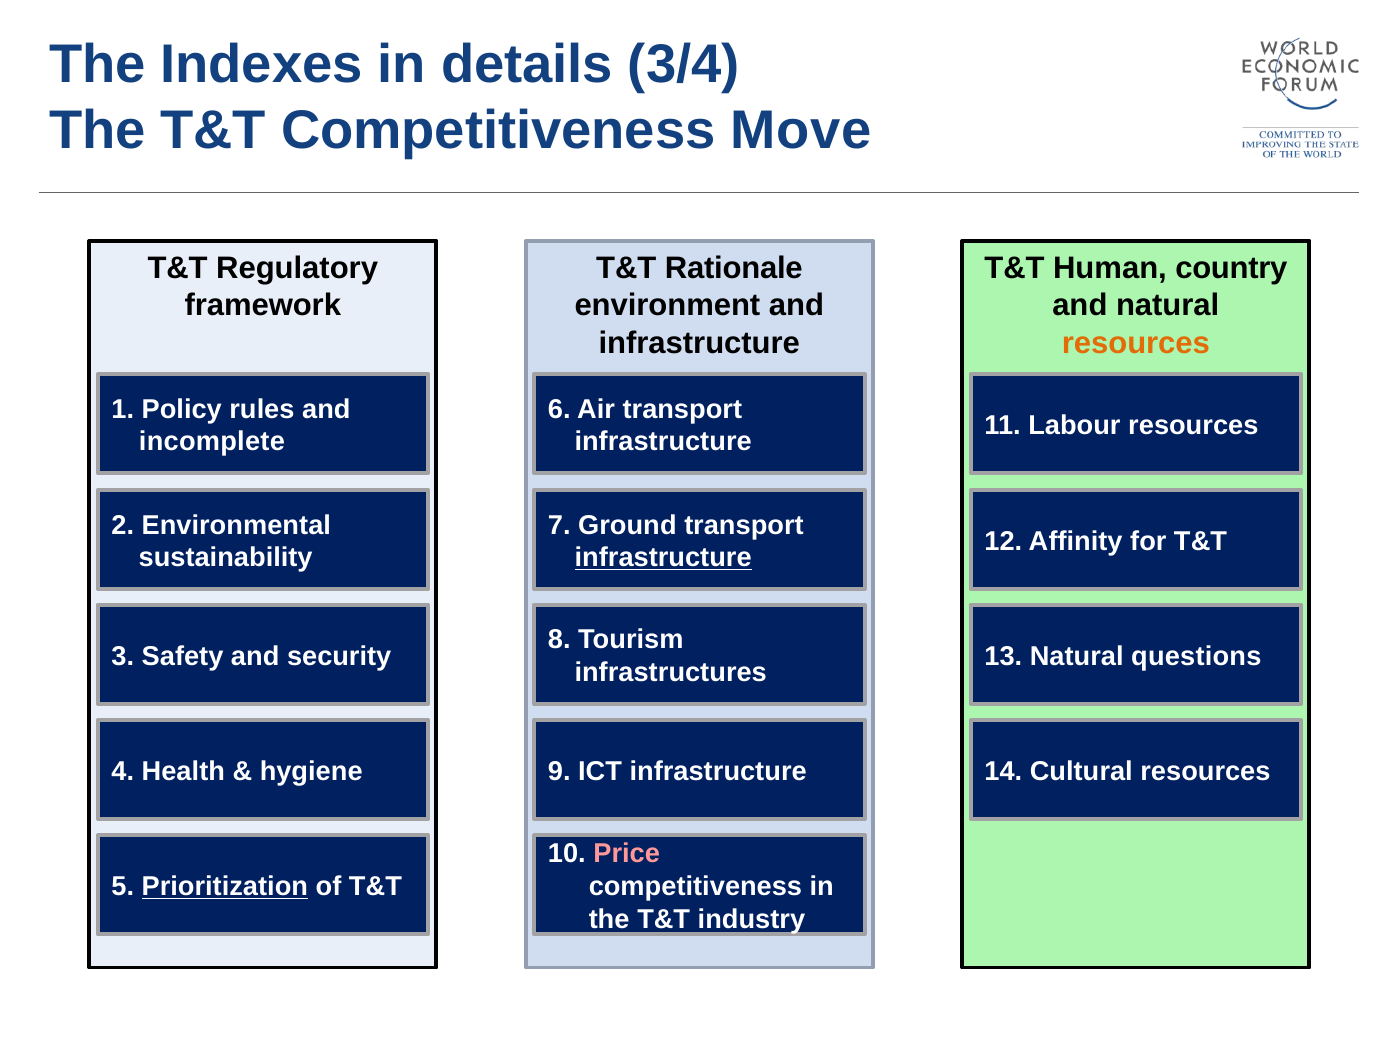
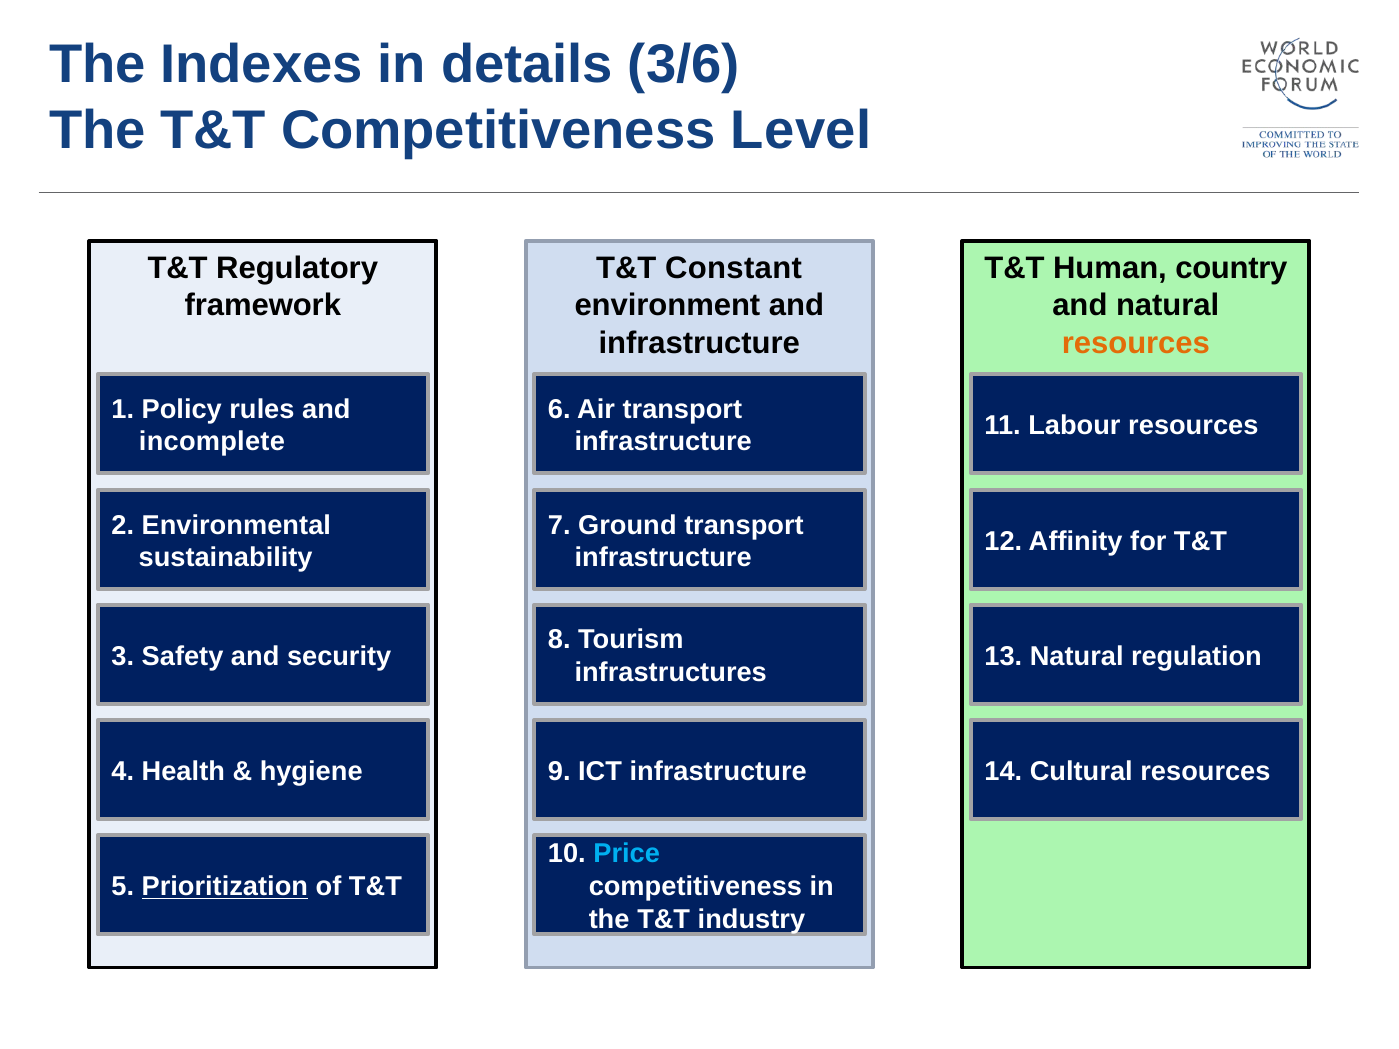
3/4: 3/4 -> 3/6
Move: Move -> Level
Rationale: Rationale -> Constant
infrastructure at (663, 558) underline: present -> none
questions: questions -> regulation
Price colour: pink -> light blue
